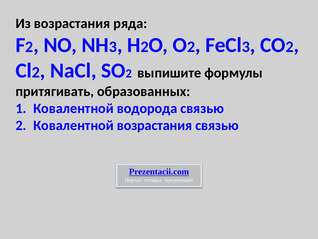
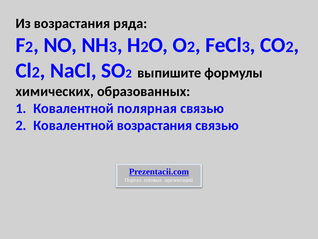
притягивать: притягивать -> химических
водорода: водорода -> полярная
